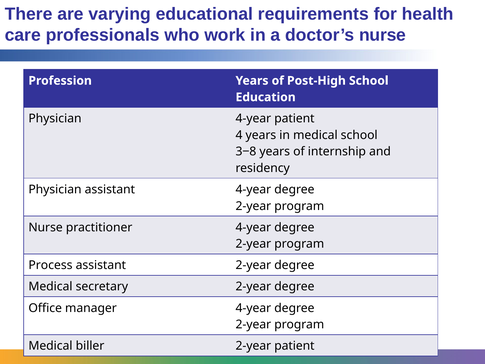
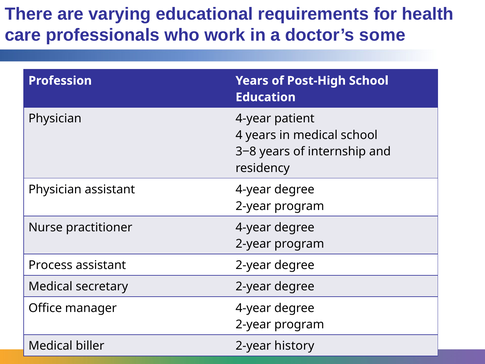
doctor’s nurse: nurse -> some
2-year patient: patient -> history
